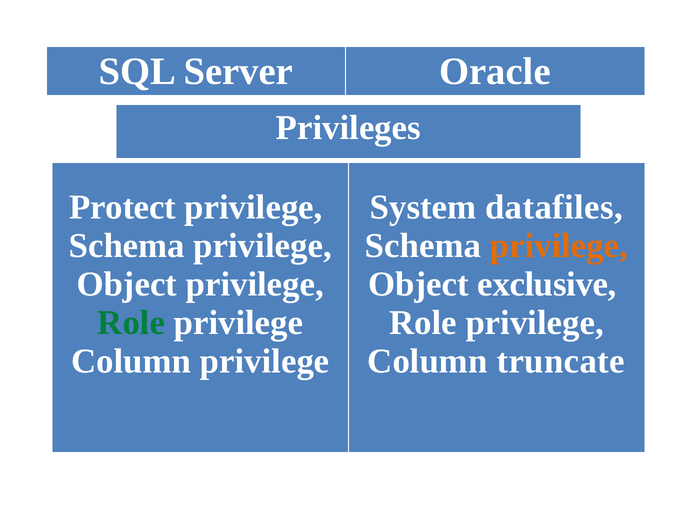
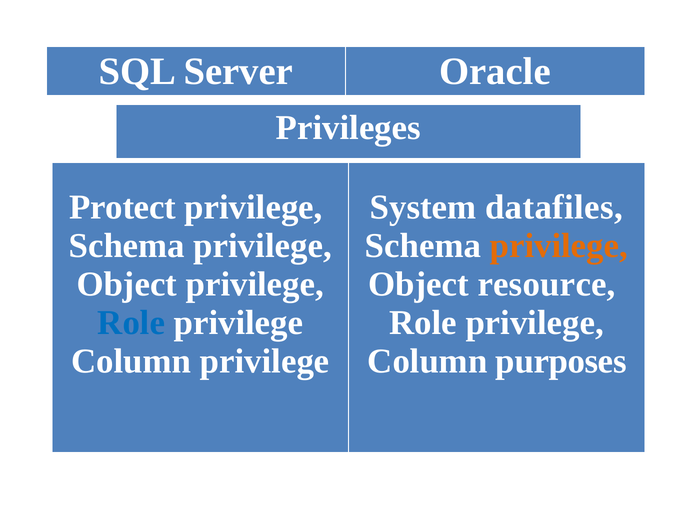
exclusive: exclusive -> resource
Role at (131, 323) colour: green -> blue
truncate: truncate -> purposes
